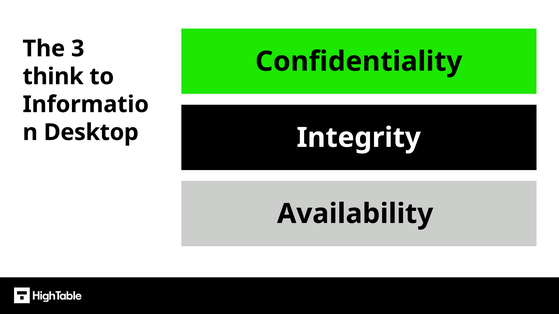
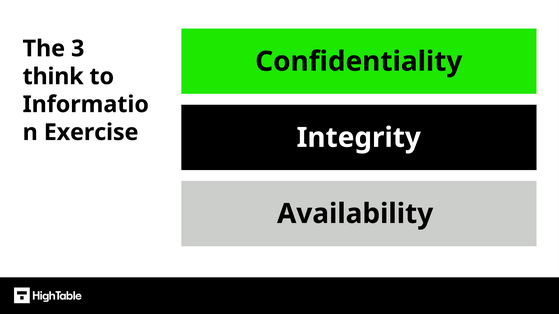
Desktop: Desktop -> Exercise
